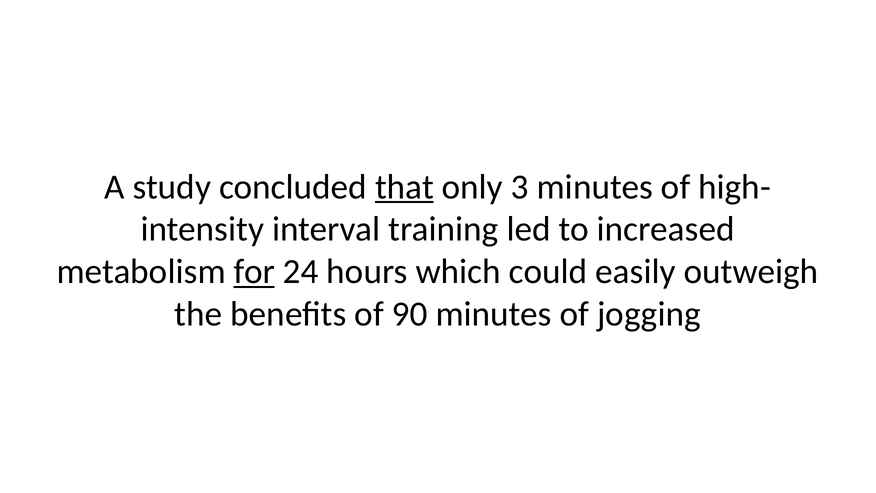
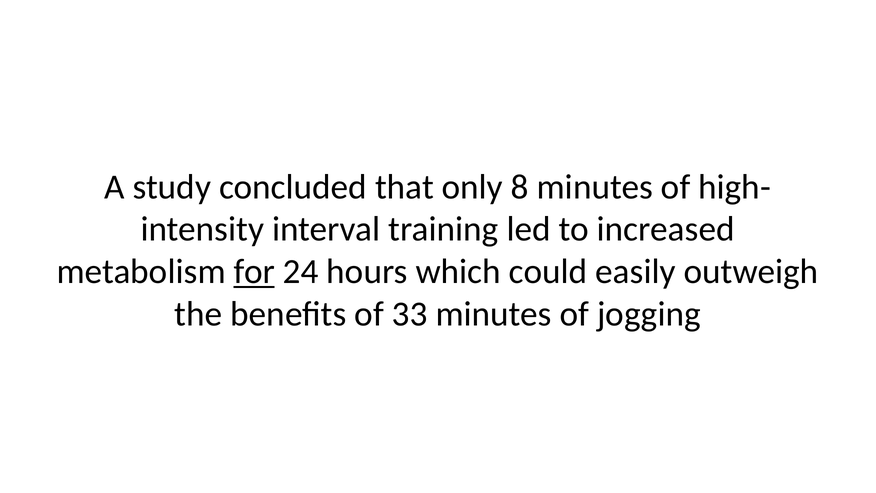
that underline: present -> none
3: 3 -> 8
90: 90 -> 33
